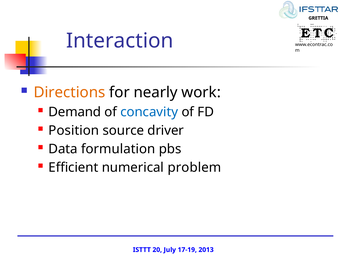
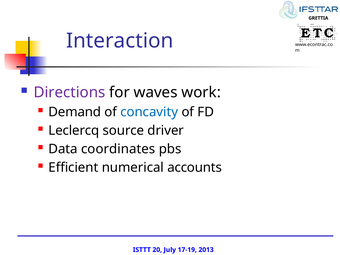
Directions colour: orange -> purple
nearly: nearly -> waves
Position: Position -> Leclercq
formulation: formulation -> coordinates
problem: problem -> accounts
